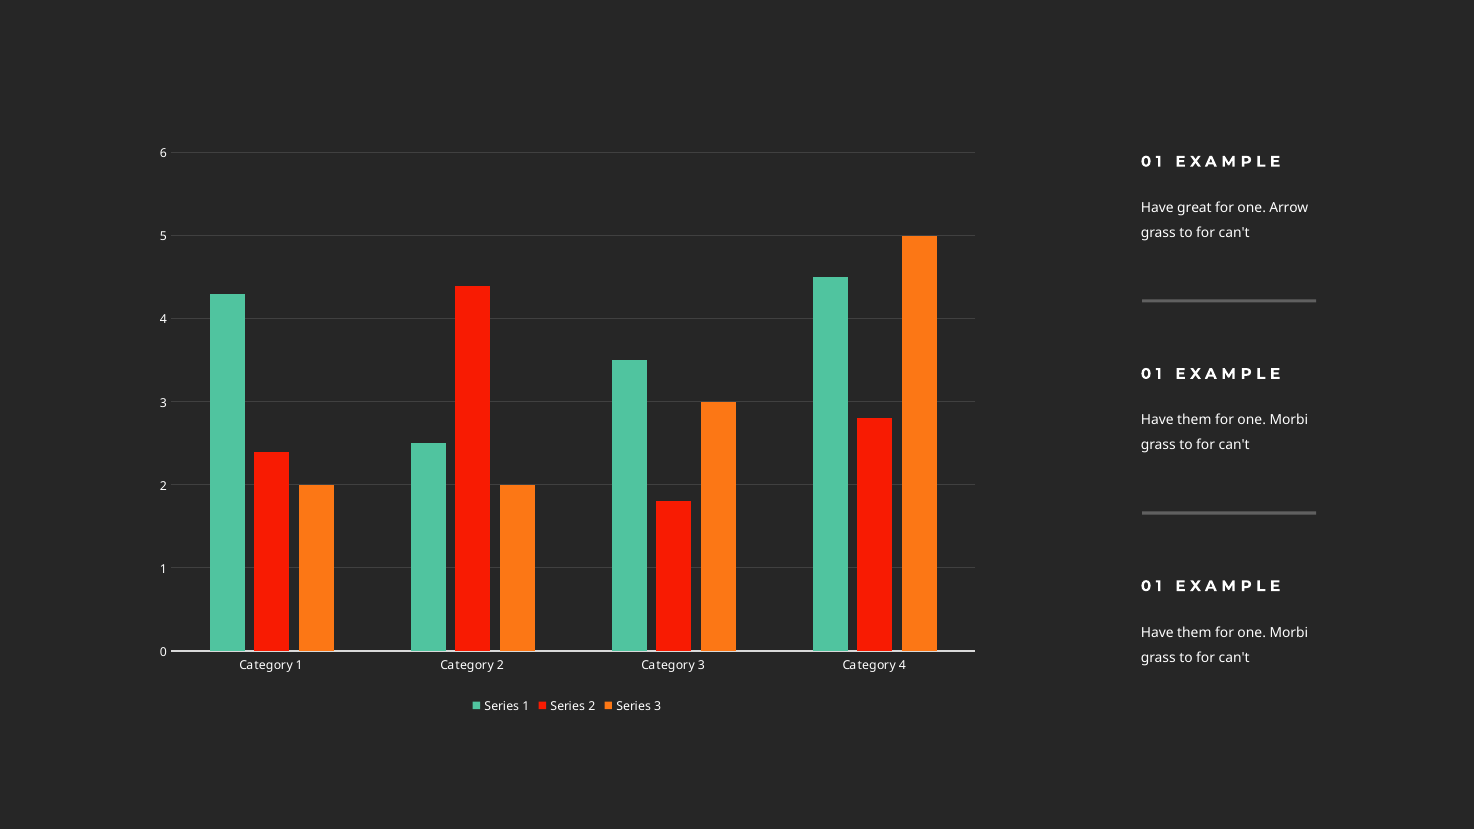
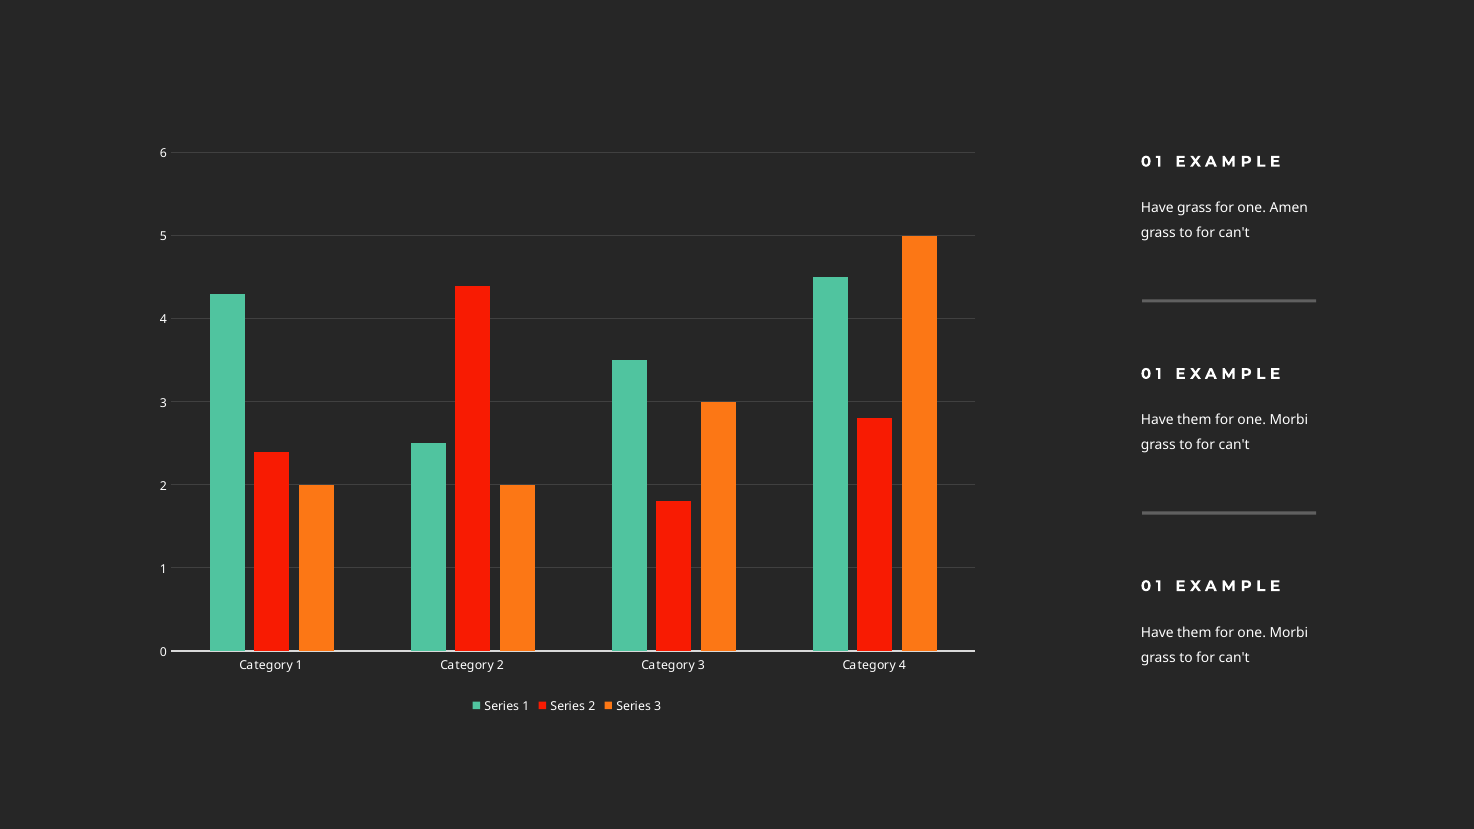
Have great: great -> grass
Arrow: Arrow -> Amen
